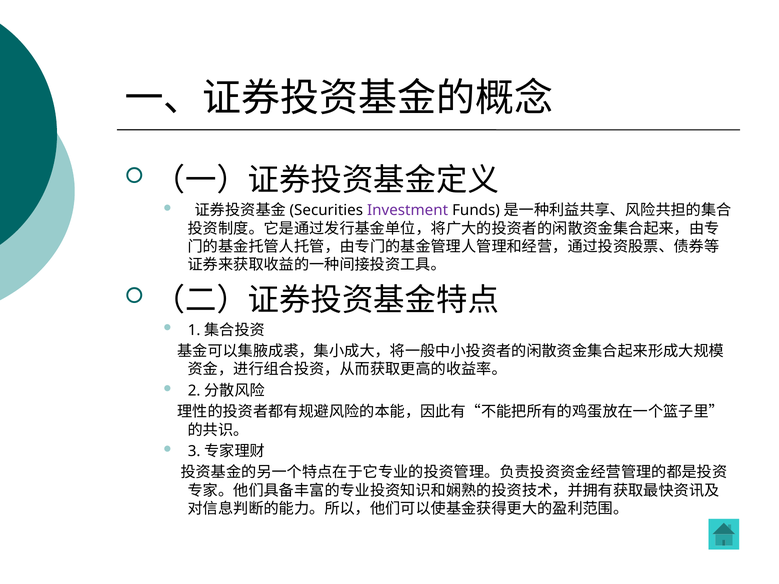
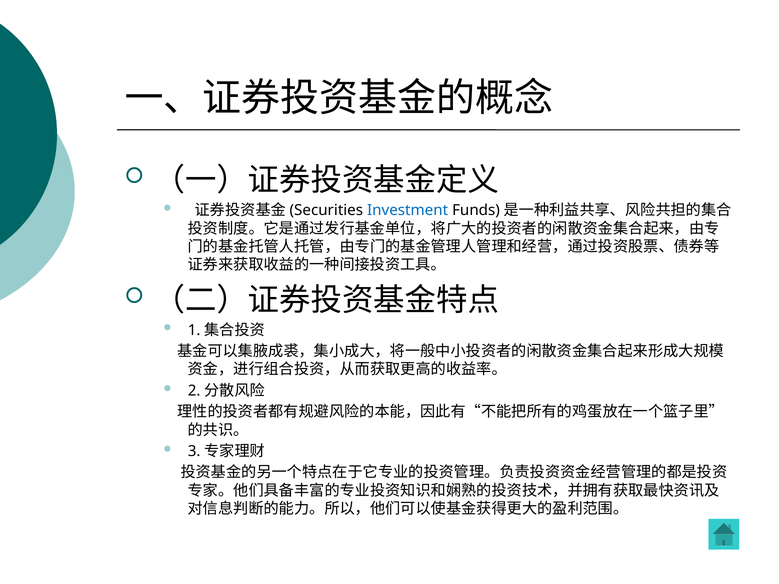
Investment colour: purple -> blue
